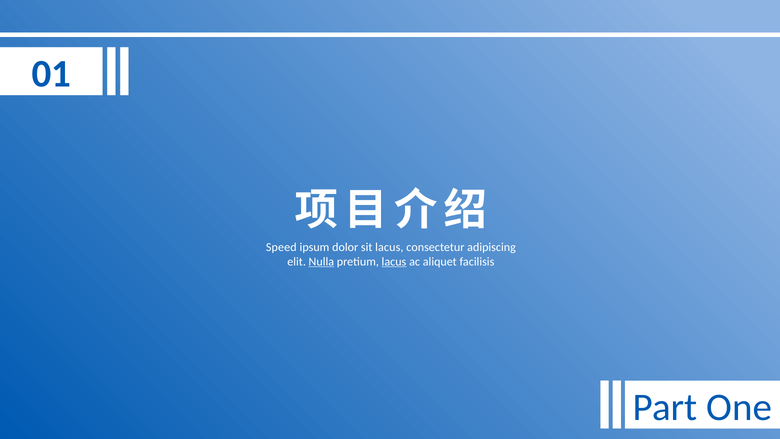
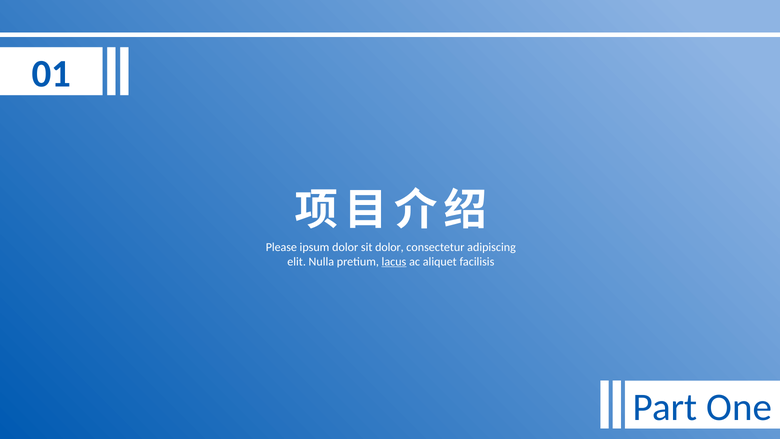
Speed: Speed -> Please
sit lacus: lacus -> dolor
Nulla underline: present -> none
